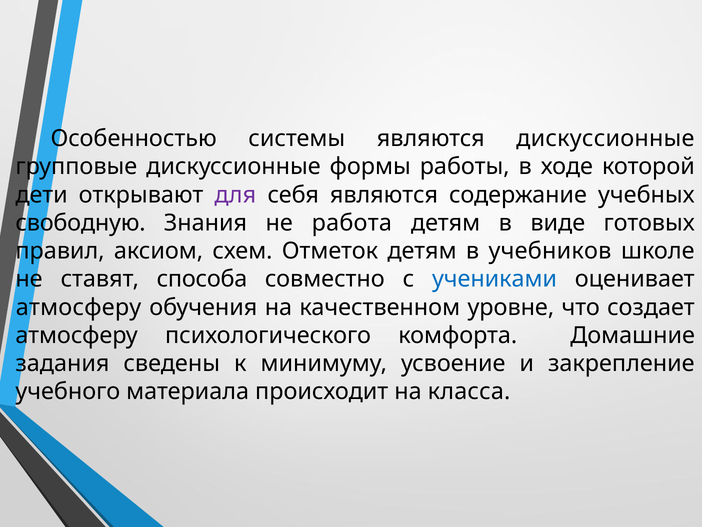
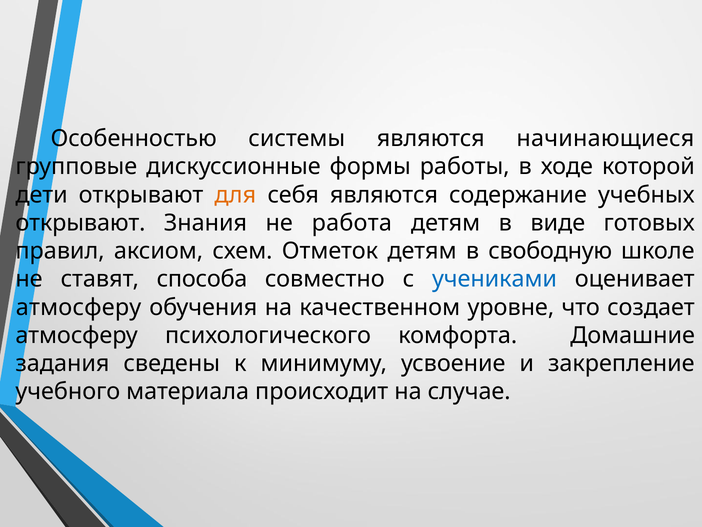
являются дискуссионные: дискуссионные -> начинающиеся
для colour: purple -> orange
свободную at (80, 223): свободную -> открывают
учебников: учебников -> свободную
класса: класса -> случае
